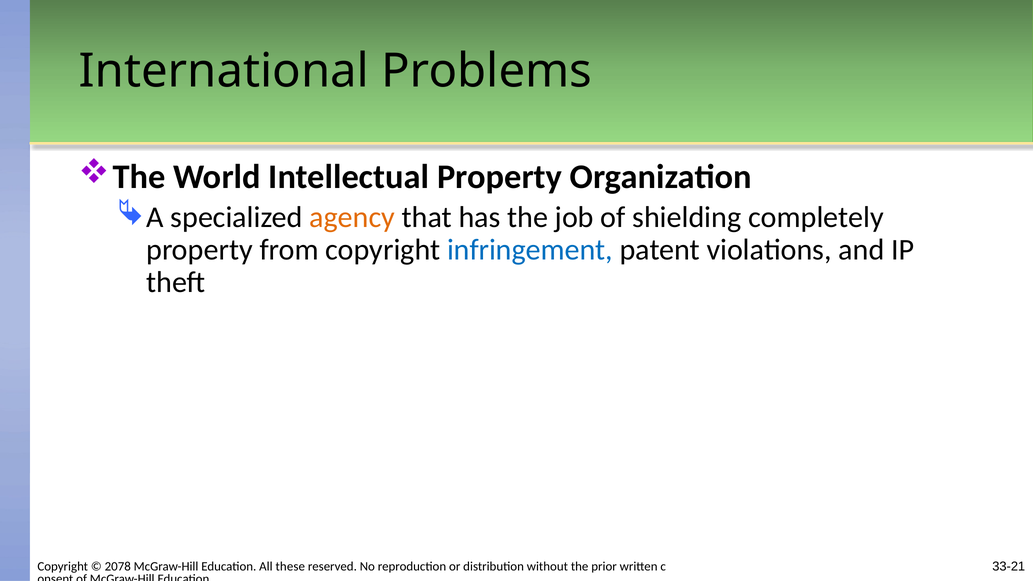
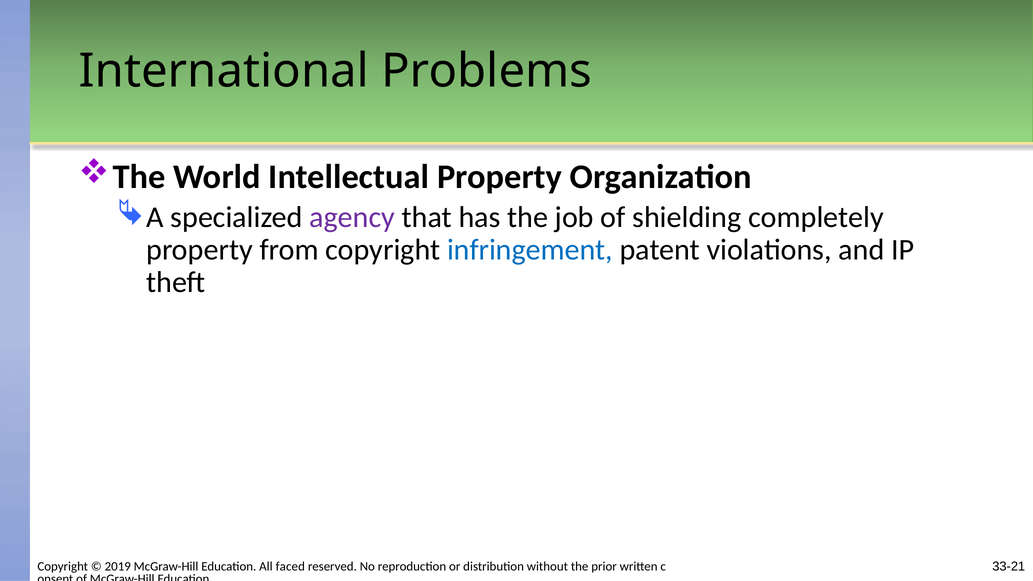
agency colour: orange -> purple
2078: 2078 -> 2019
these: these -> faced
